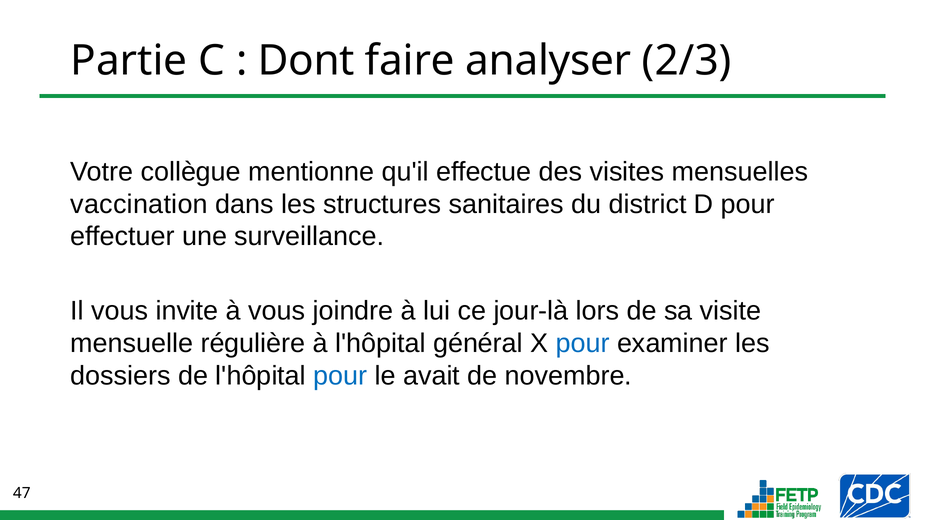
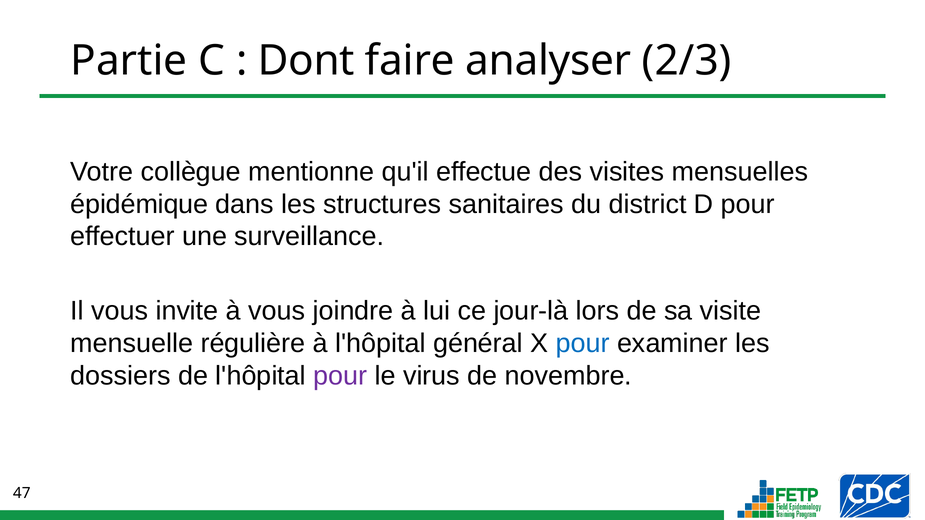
vaccination: vaccination -> épidémique
pour at (340, 376) colour: blue -> purple
avait: avait -> virus
